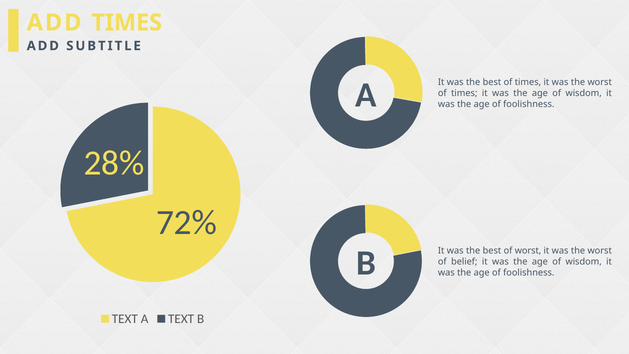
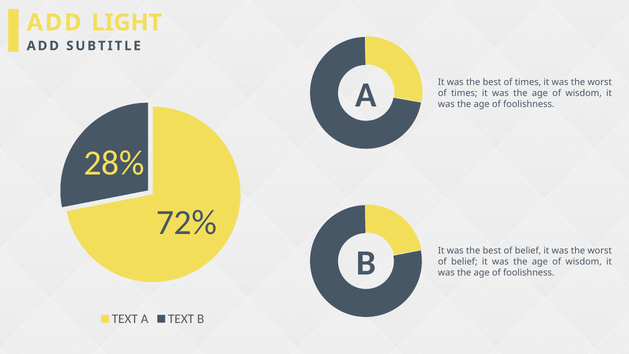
ADD TIMES: TIMES -> LIGHT
best of worst: worst -> belief
